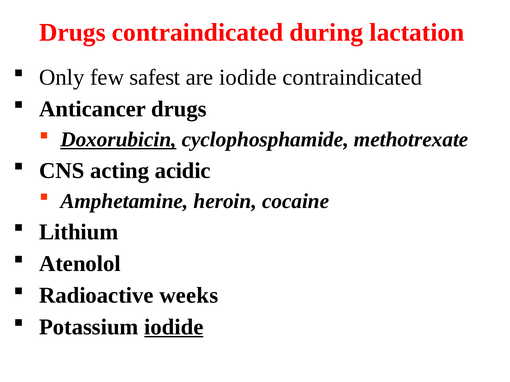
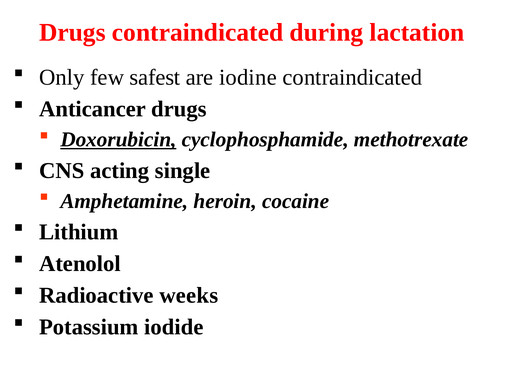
are iodide: iodide -> iodine
acidic: acidic -> single
iodide at (174, 328) underline: present -> none
